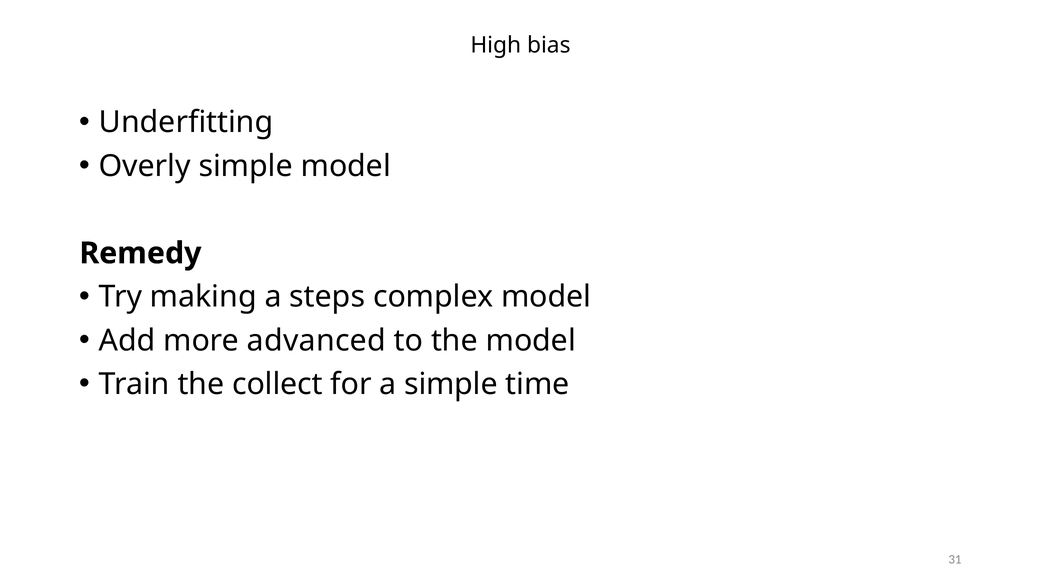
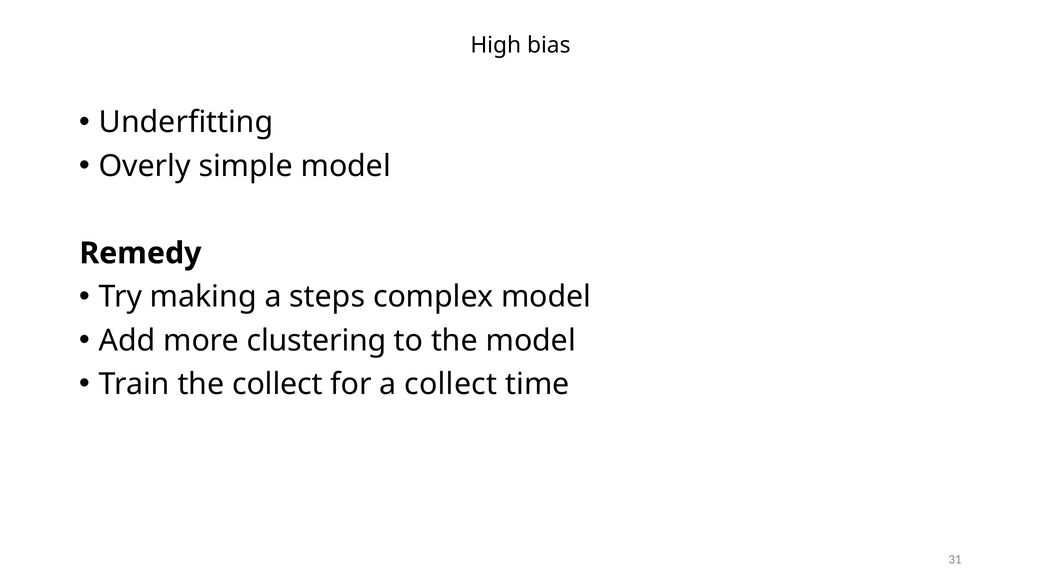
advanced: advanced -> clustering
a simple: simple -> collect
